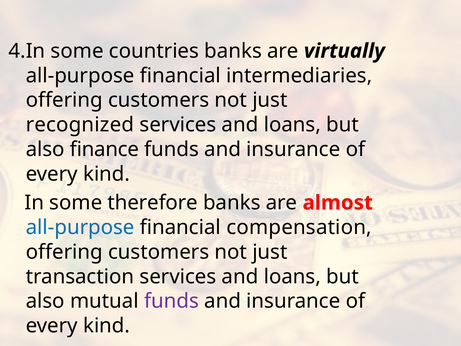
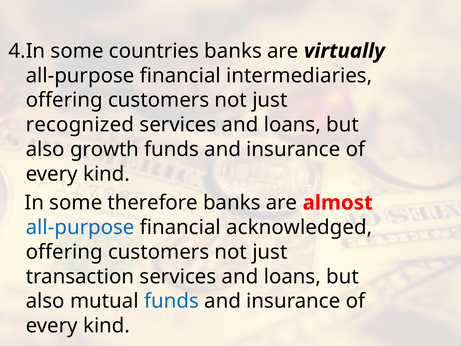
finance: finance -> growth
compensation: compensation -> acknowledged
funds at (171, 301) colour: purple -> blue
